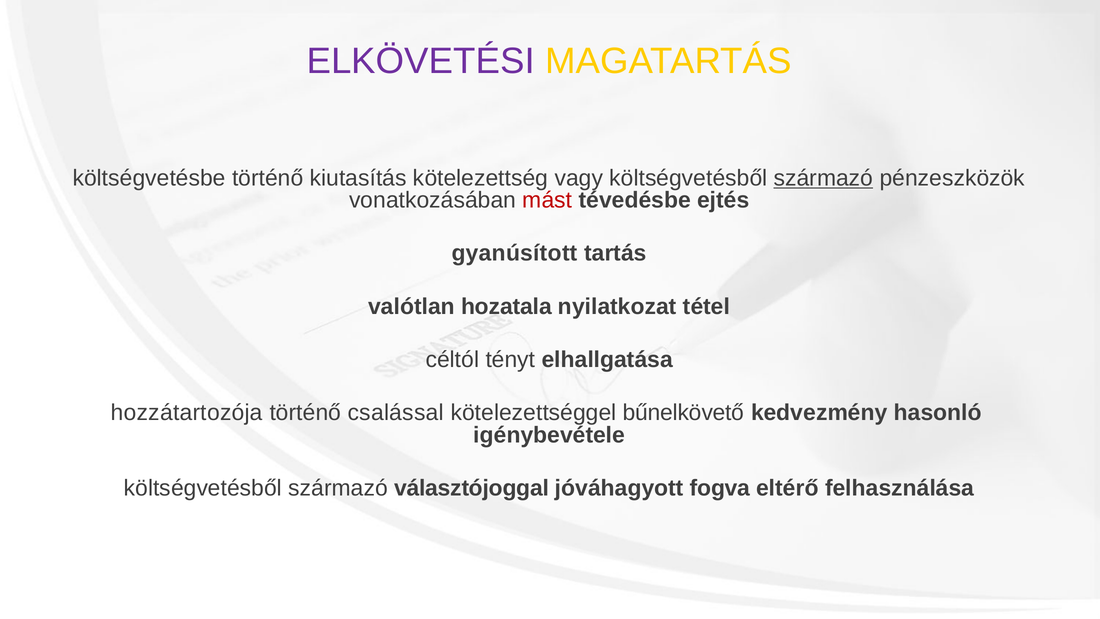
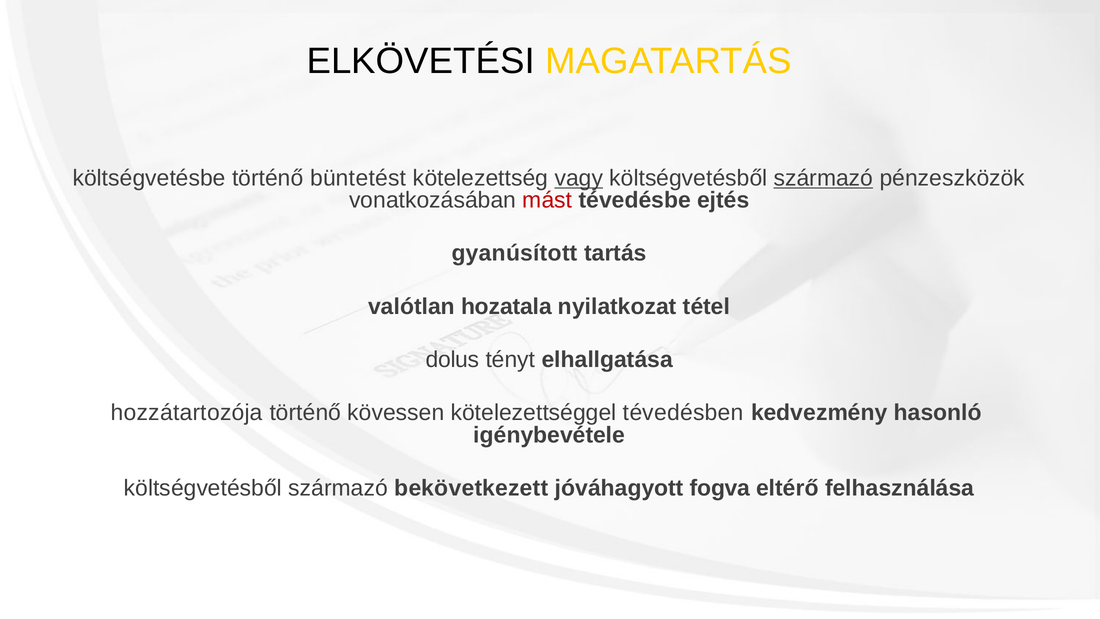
ELKÖVETÉSI colour: purple -> black
kiutasítás: kiutasítás -> büntetést
vagy underline: none -> present
céltól: céltól -> dolus
csalással: csalással -> kövessen
bűnelkövető: bűnelkövető -> tévedésben
választójoggal: választójoggal -> bekövetkezett
